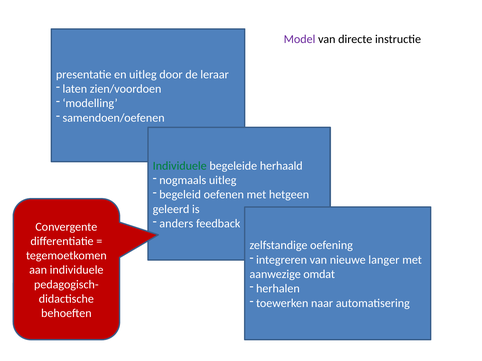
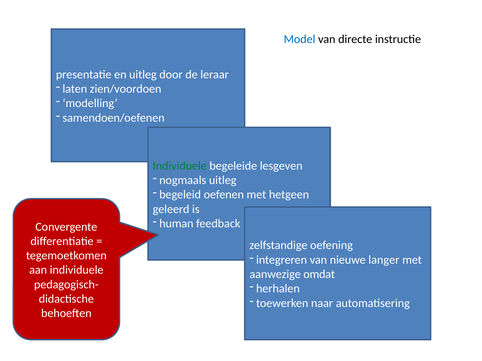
Model colour: purple -> blue
herhaald: herhaald -> lesgeven
anders: anders -> human
